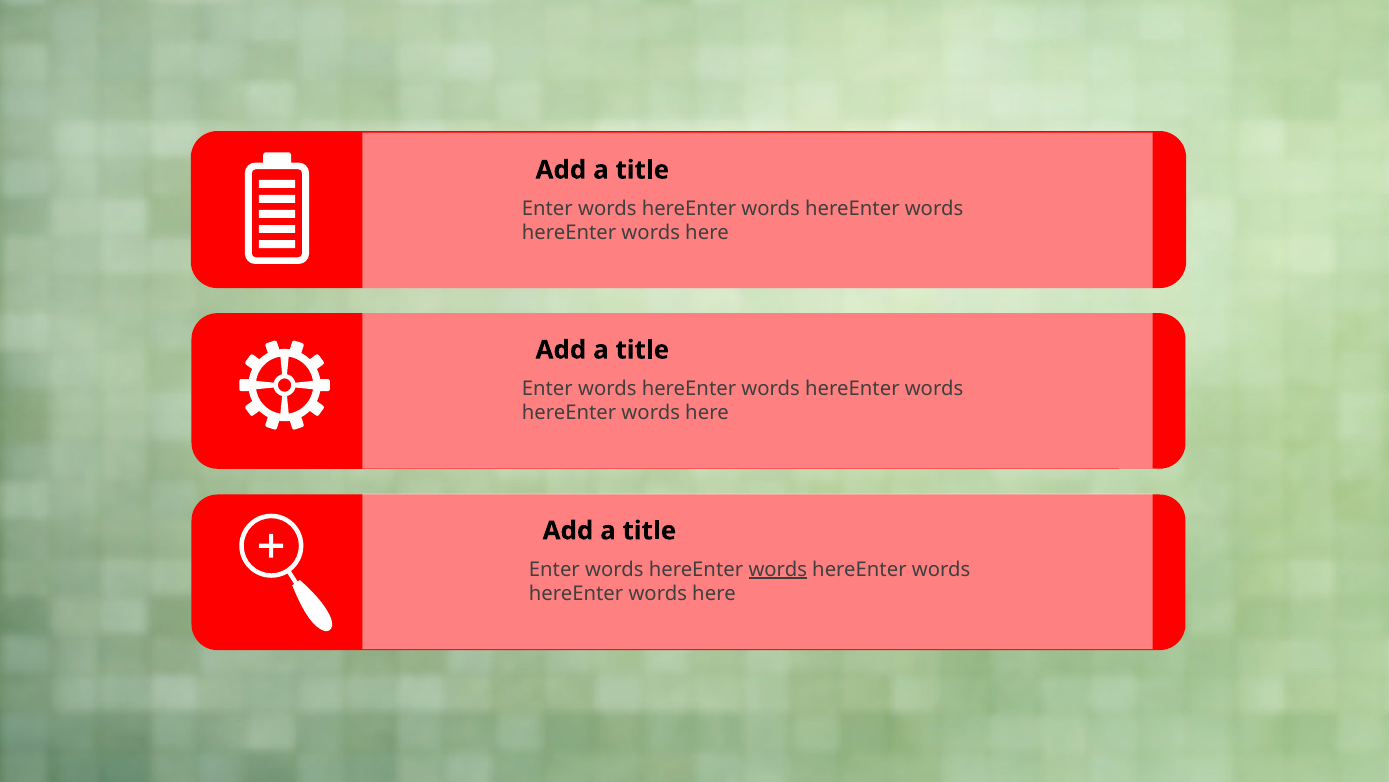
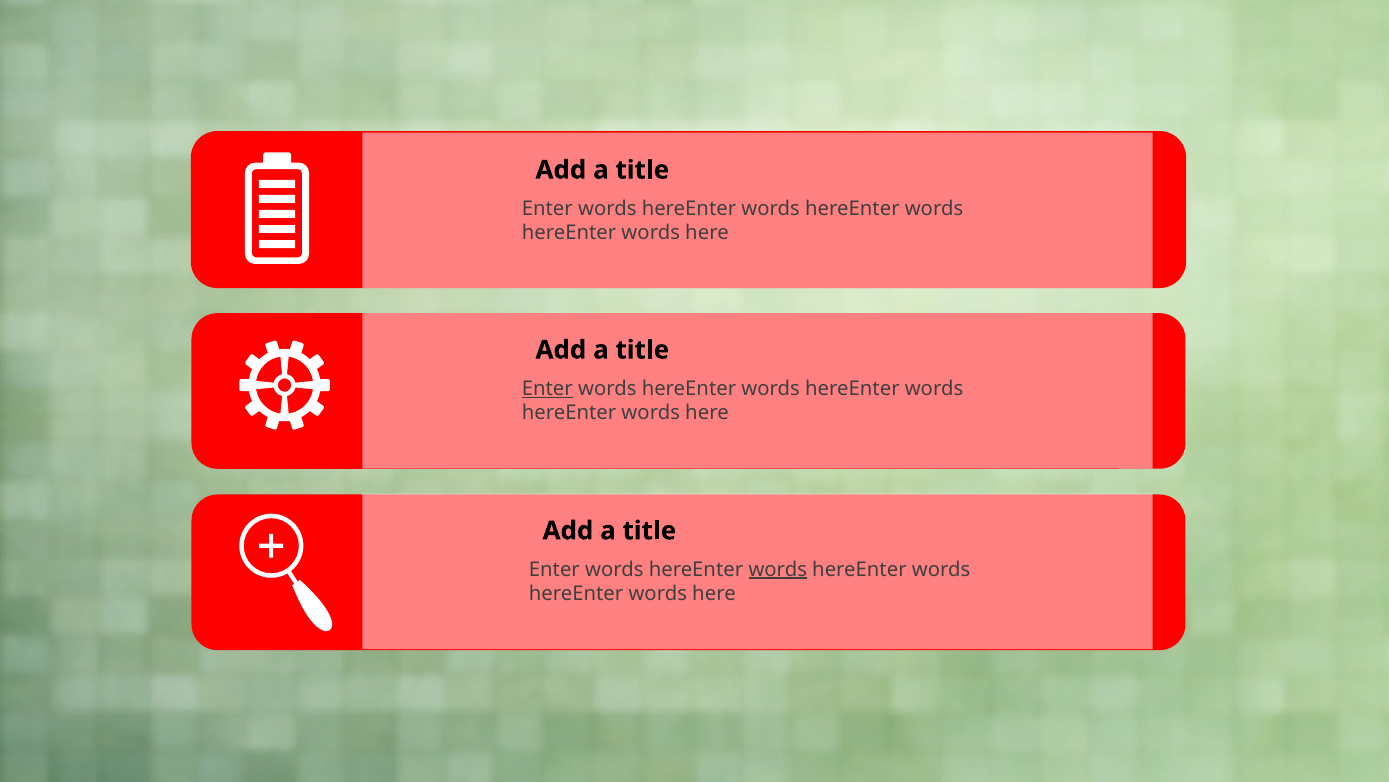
Enter at (547, 388) underline: none -> present
